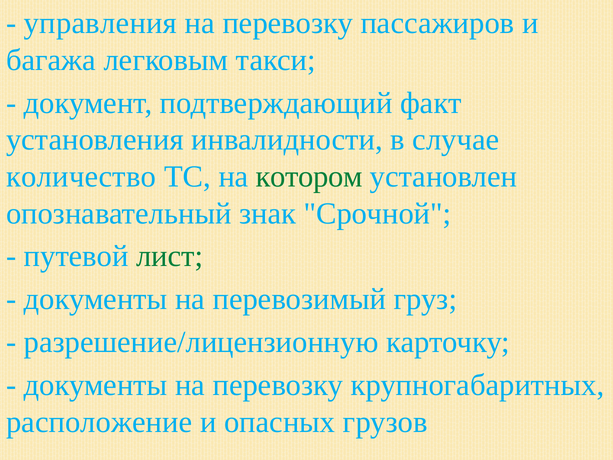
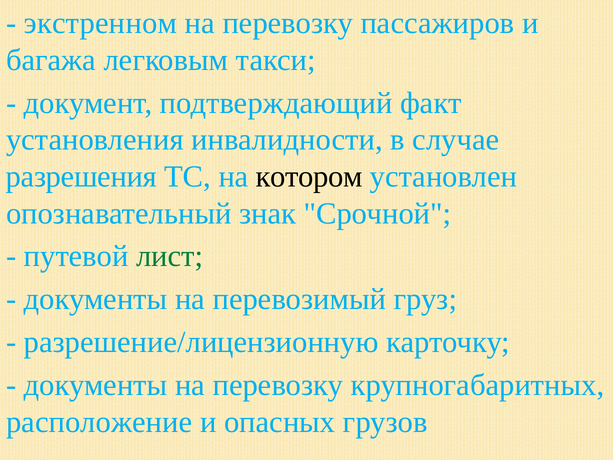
управления: управления -> экстренном
количество: количество -> разрешения
котором colour: green -> black
